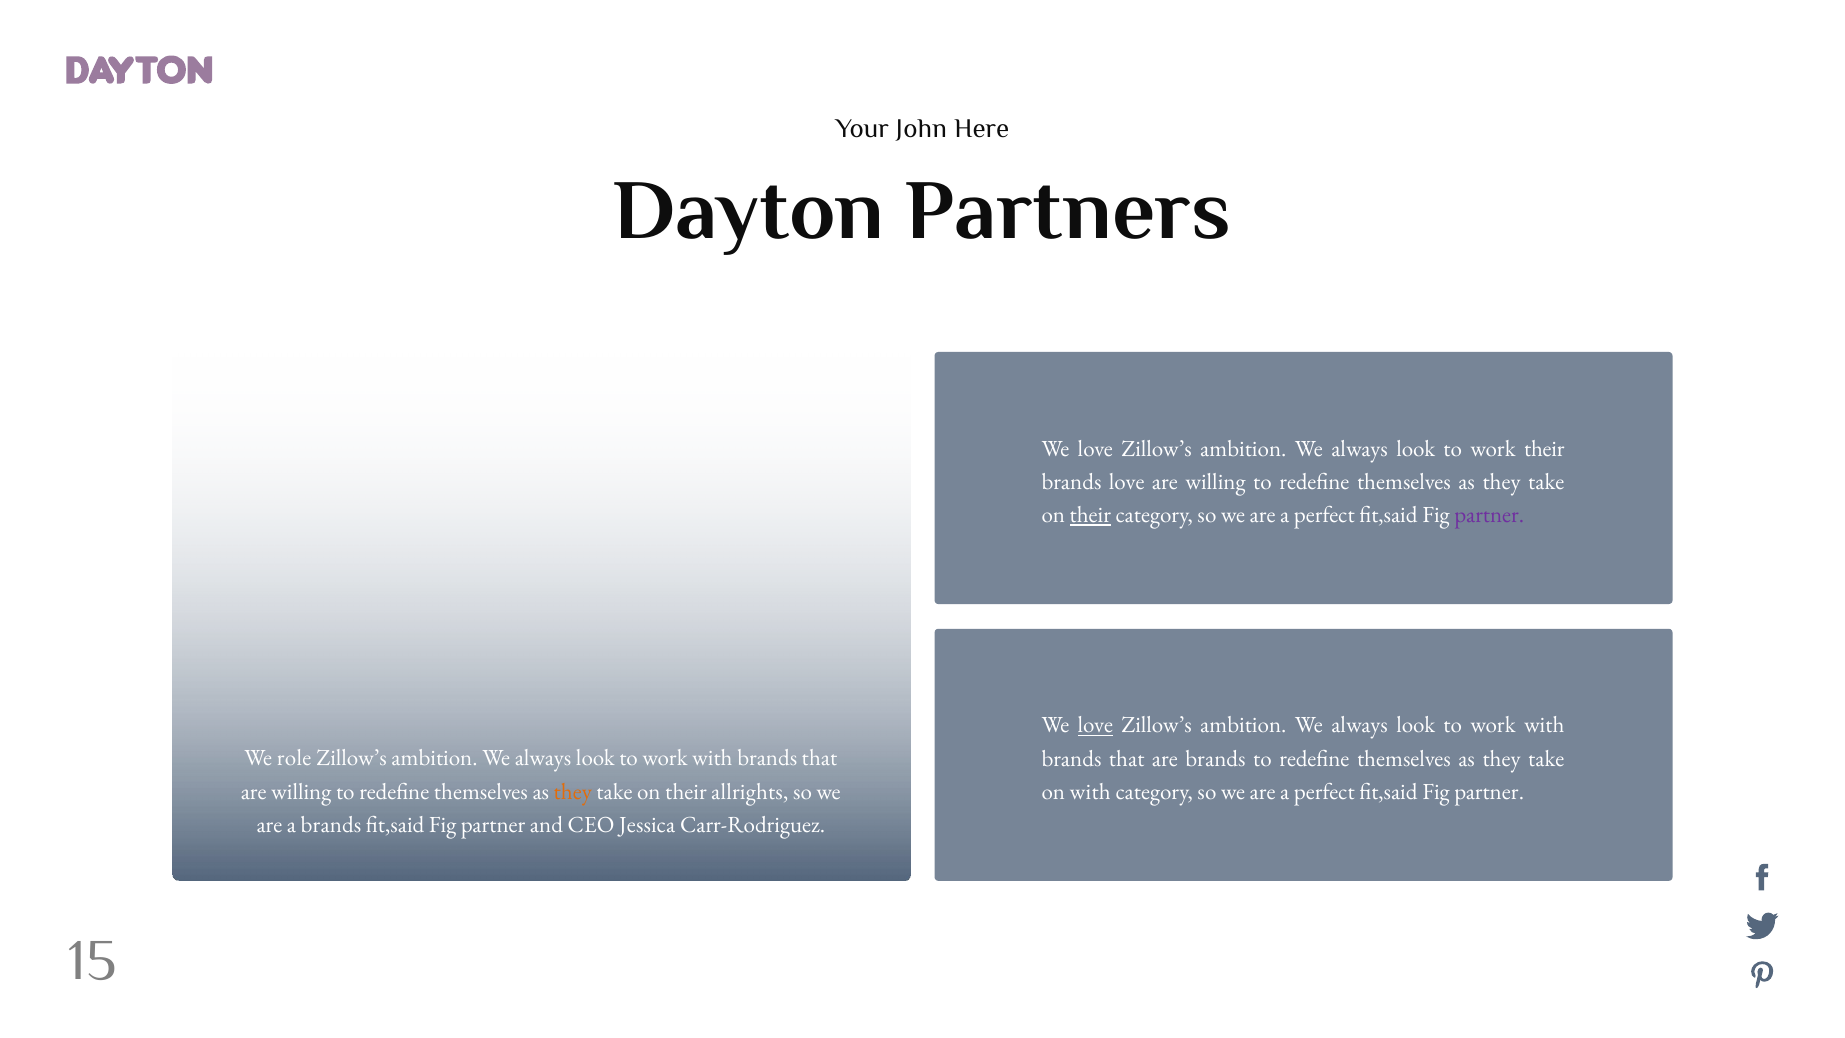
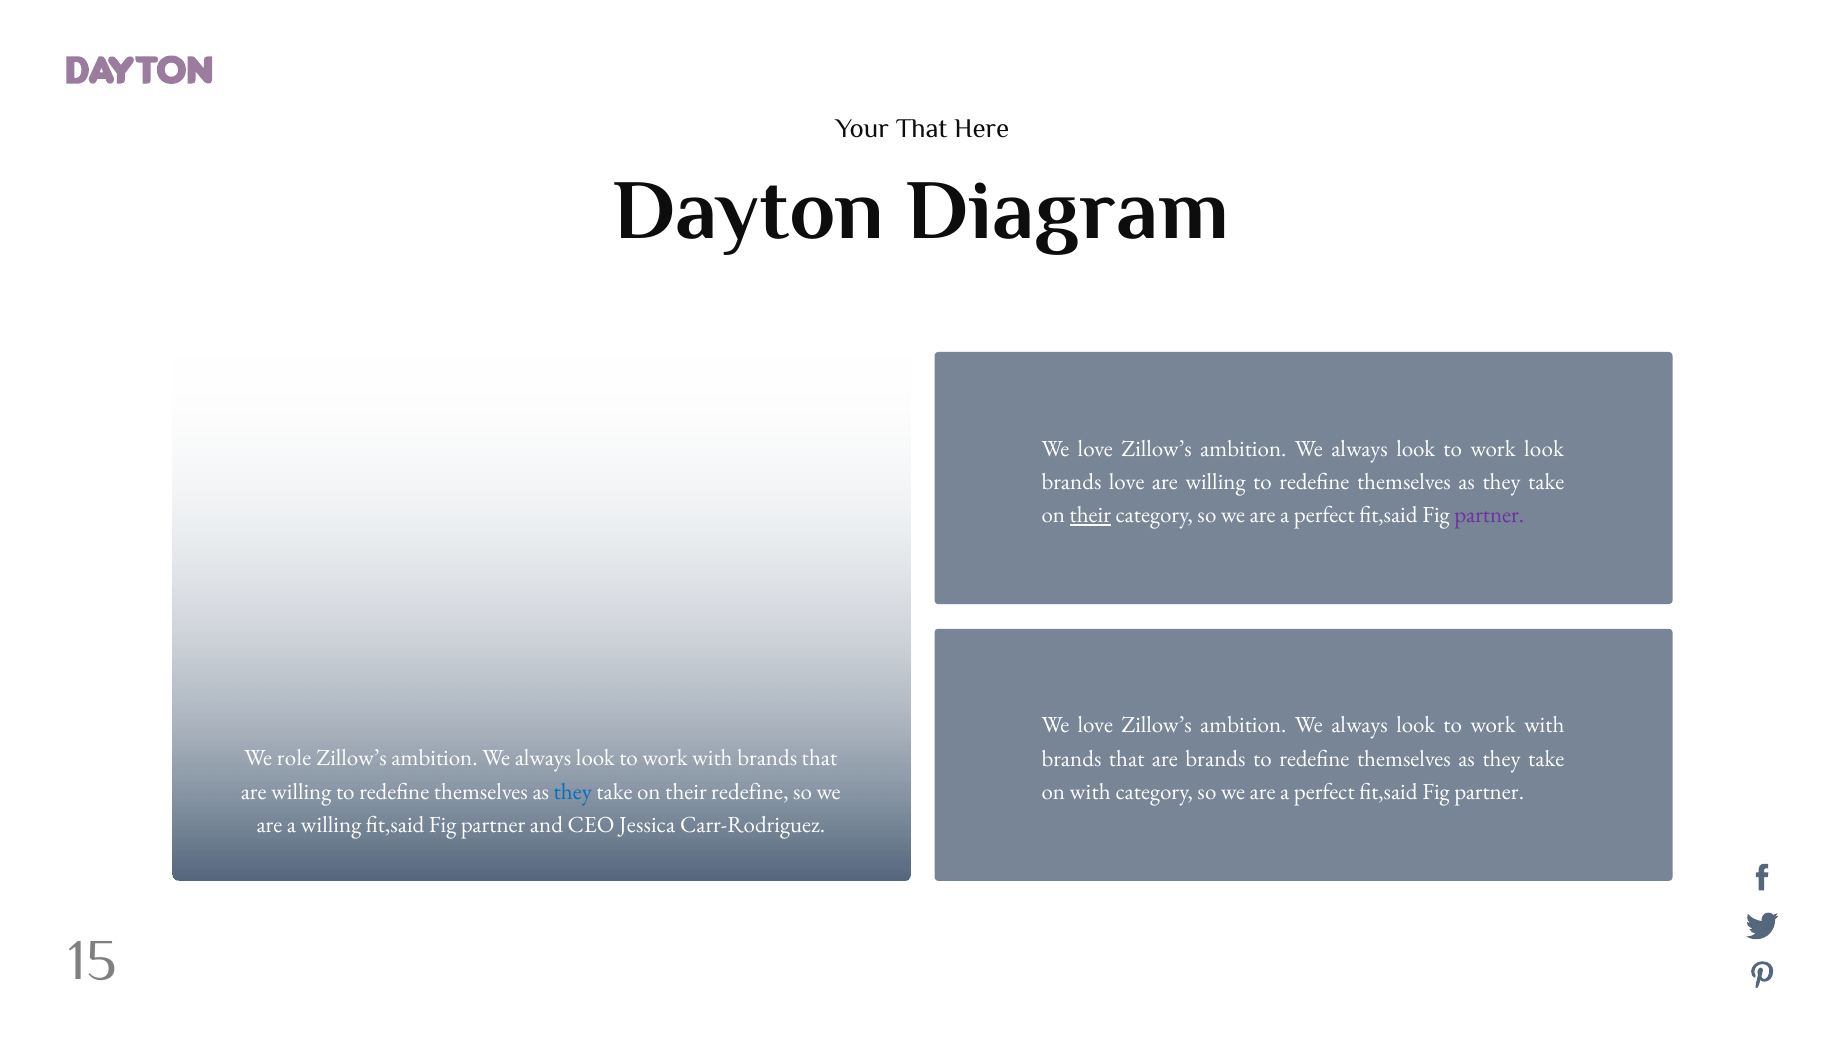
Your John: John -> That
Partners: Partners -> Diagram
work their: their -> look
love at (1095, 725) underline: present -> none
they at (573, 791) colour: orange -> blue
their allrights: allrights -> redefine
a brands: brands -> willing
